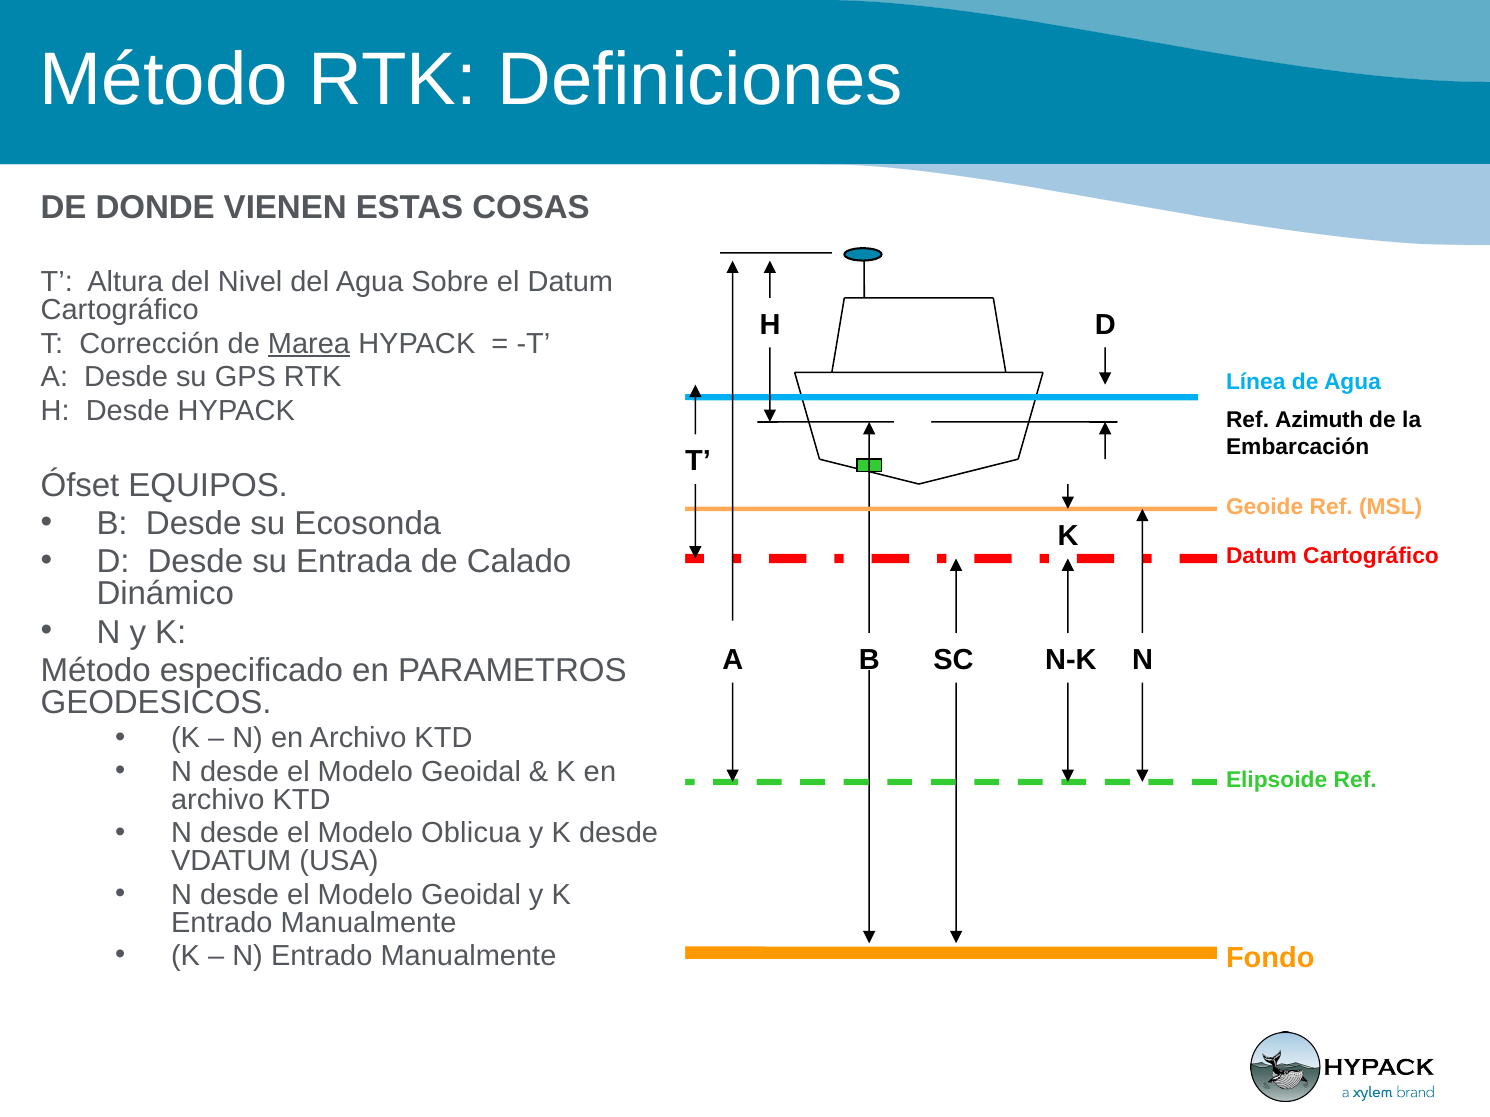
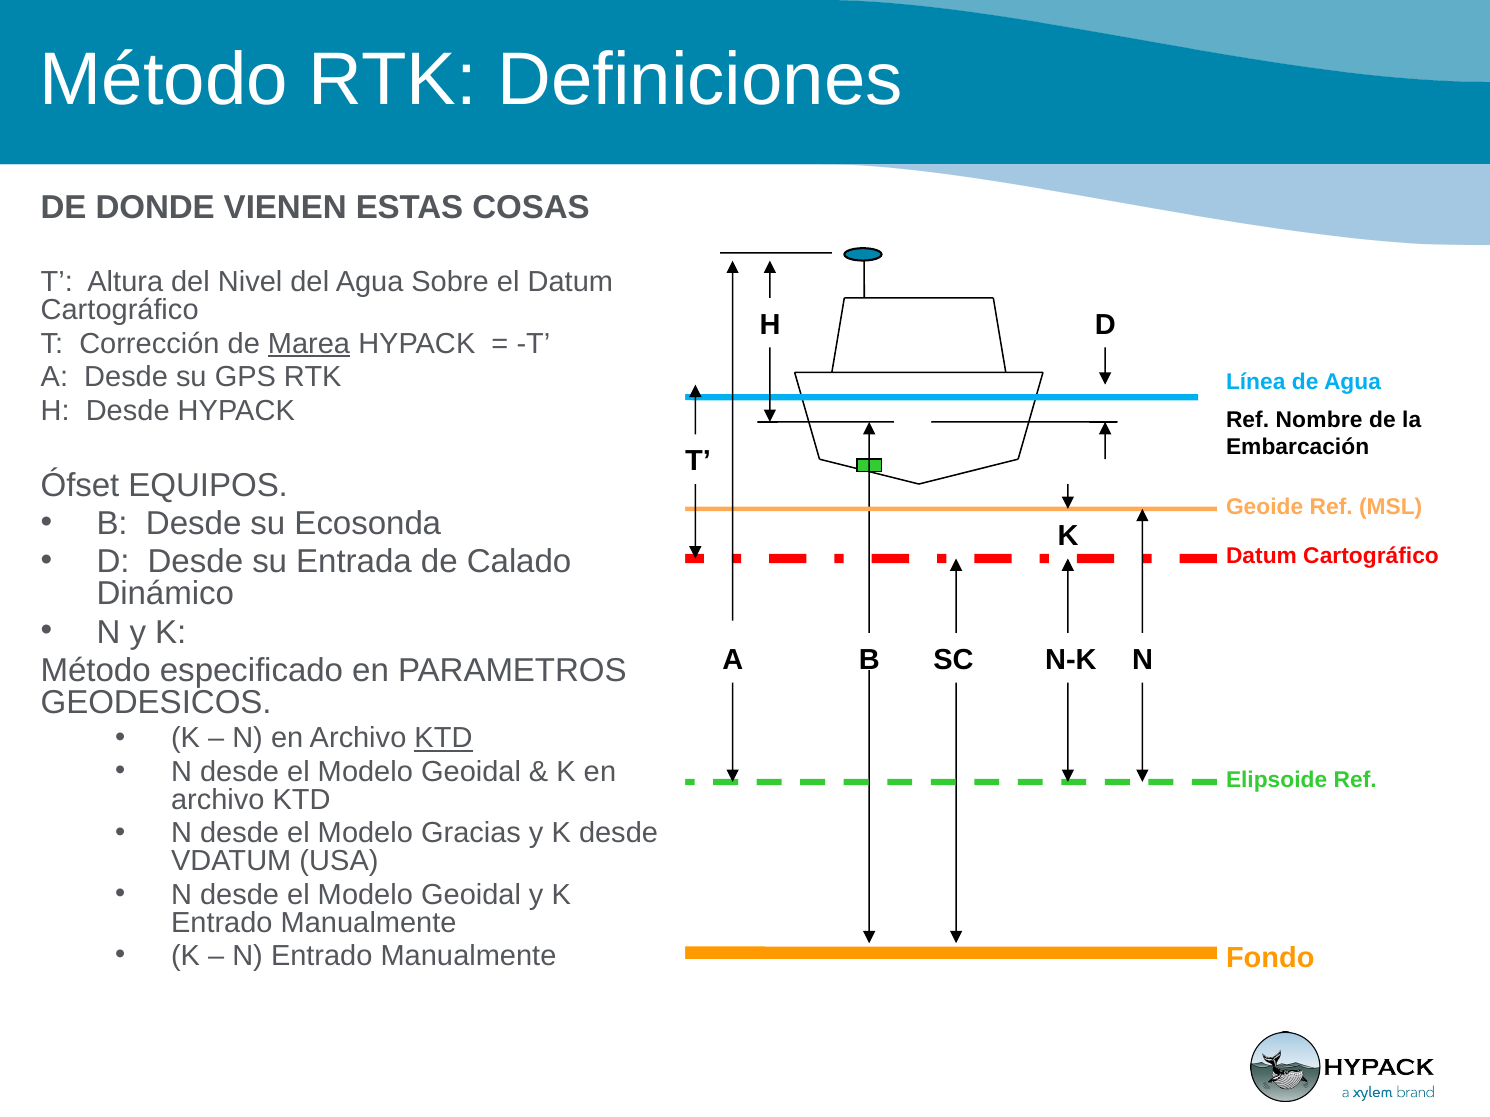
Azimuth: Azimuth -> Nombre
KTD at (443, 739) underline: none -> present
Oblicua: Oblicua -> Gracias
